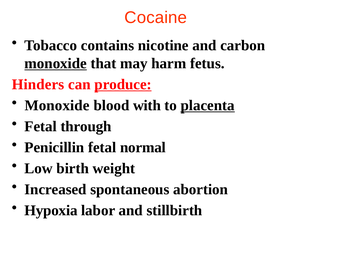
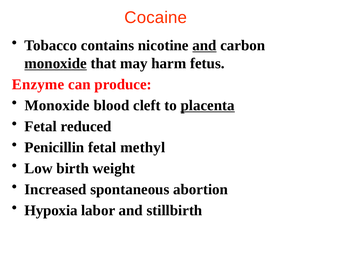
and at (204, 45) underline: none -> present
Hinders: Hinders -> Enzyme
produce underline: present -> none
with: with -> cleft
through: through -> reduced
normal: normal -> methyl
